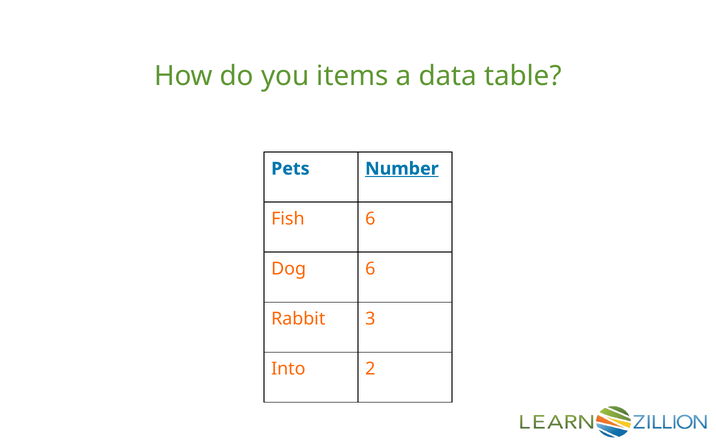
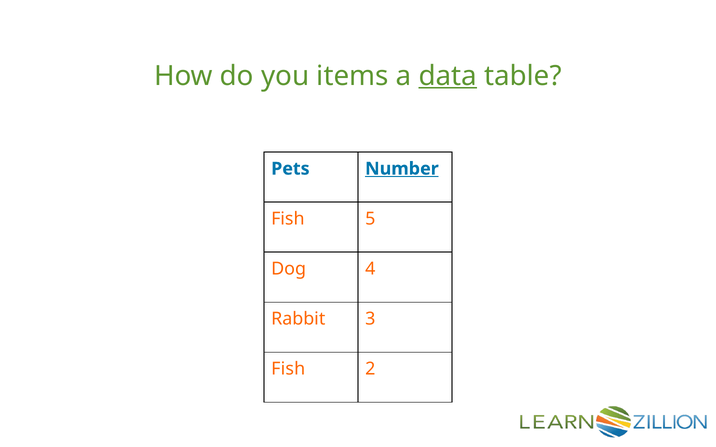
data underline: none -> present
Fish 6: 6 -> 5
Dog 6: 6 -> 4
Into at (288, 369): Into -> Fish
